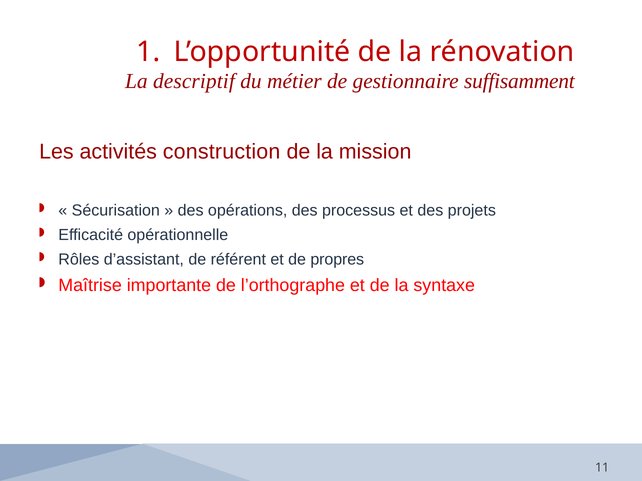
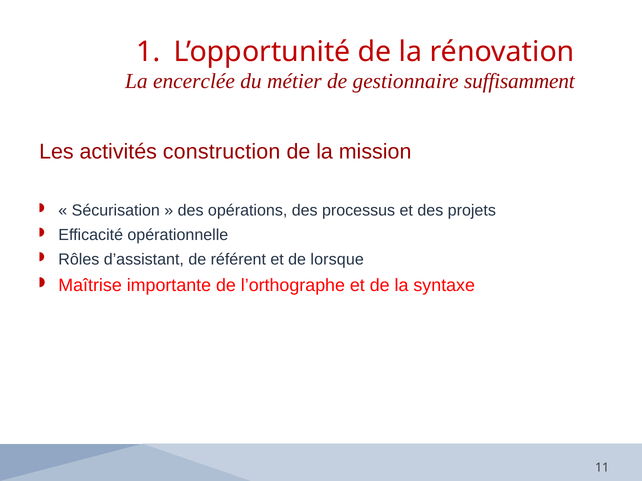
descriptif: descriptif -> encerclée
propres: propres -> lorsque
